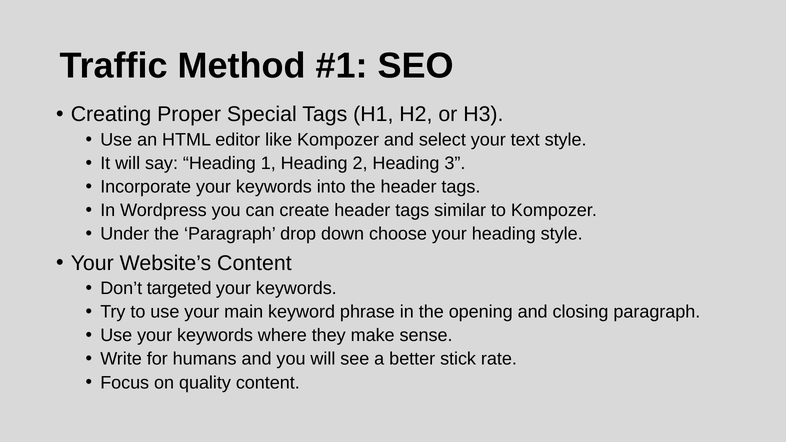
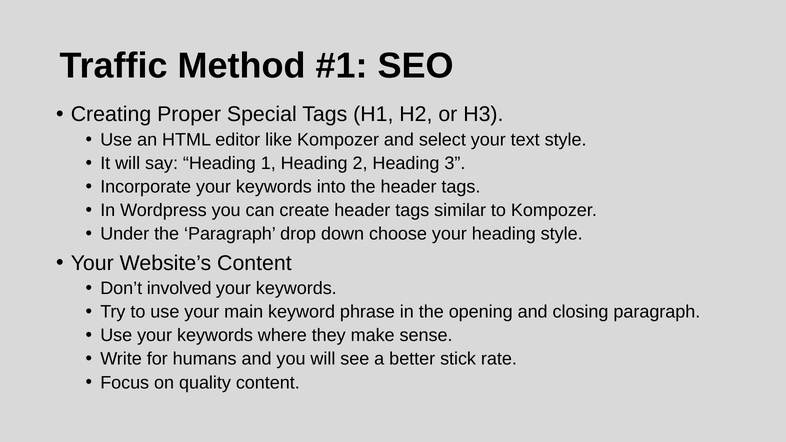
targeted: targeted -> involved
